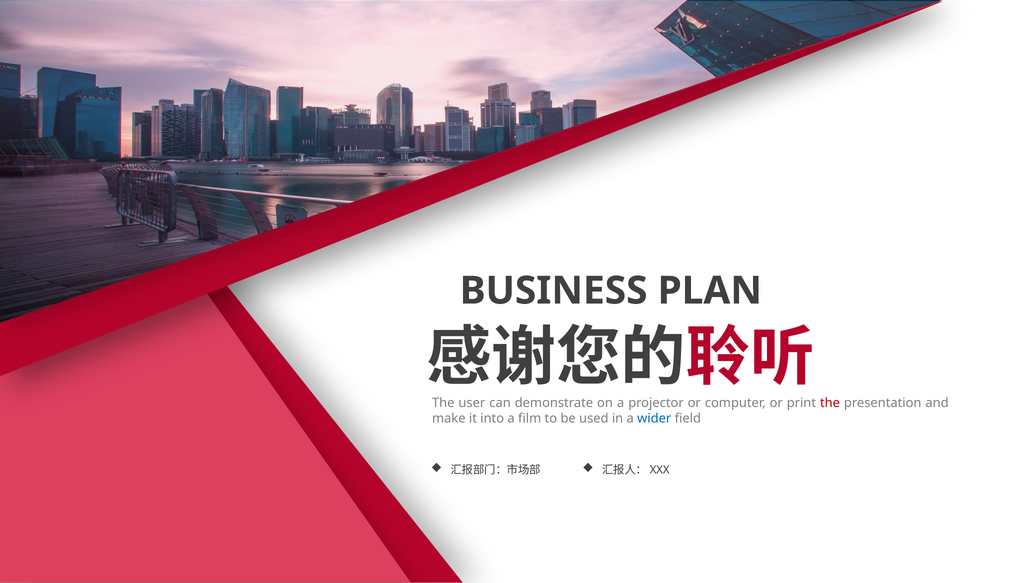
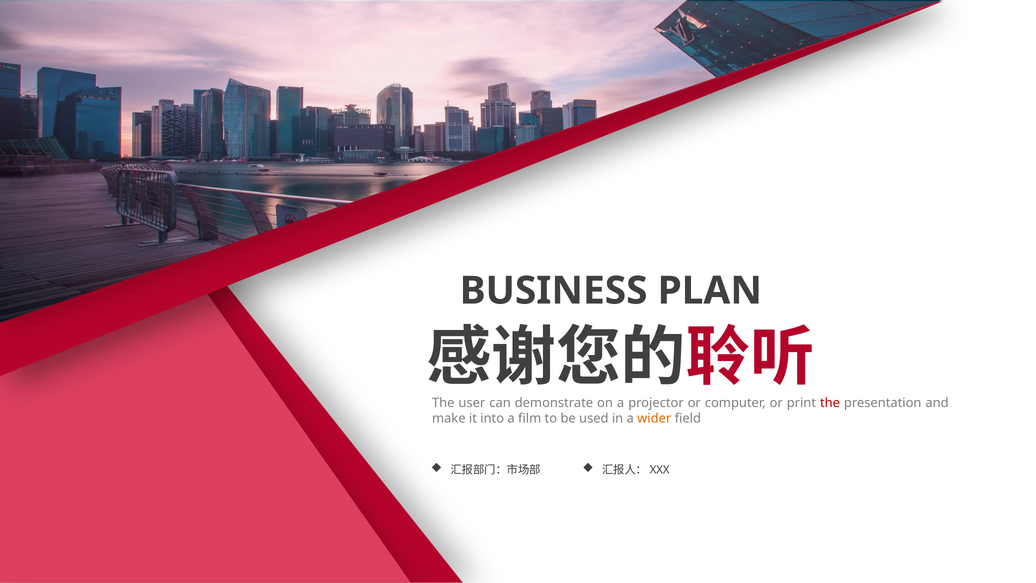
wider colour: blue -> orange
